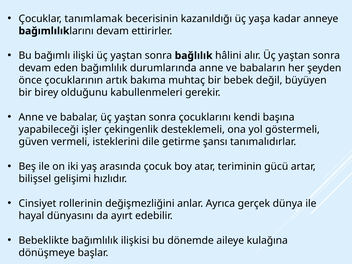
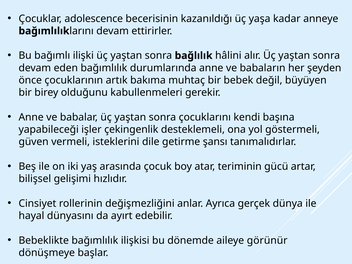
tanımlamak: tanımlamak -> adolescence
kulağına: kulağına -> görünür
